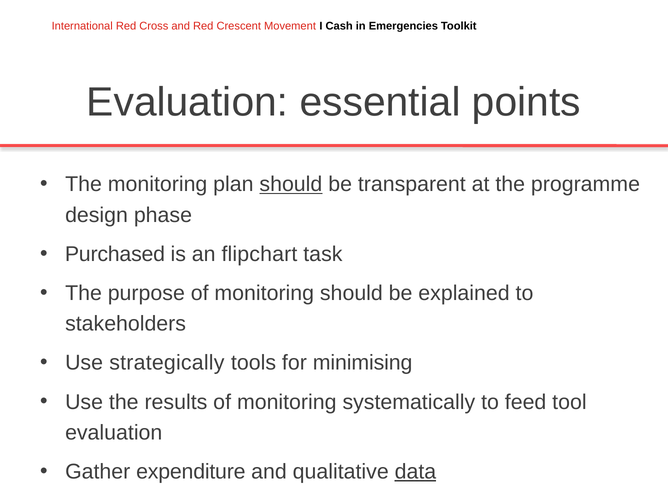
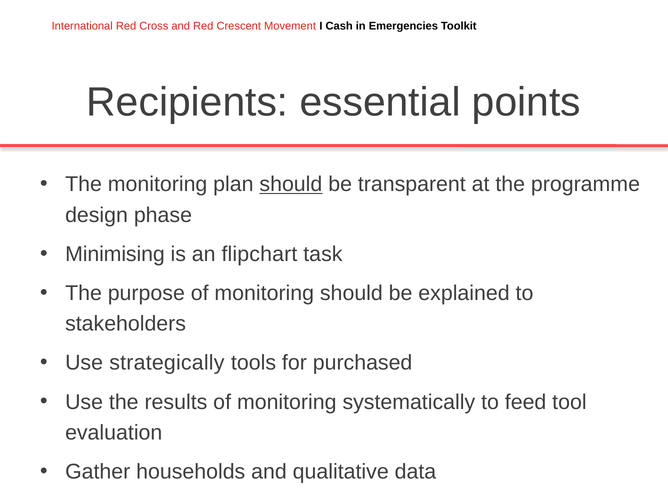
Evaluation at (187, 102): Evaluation -> Recipients
Purchased: Purchased -> Minimising
minimising: minimising -> purchased
expenditure: expenditure -> households
data underline: present -> none
